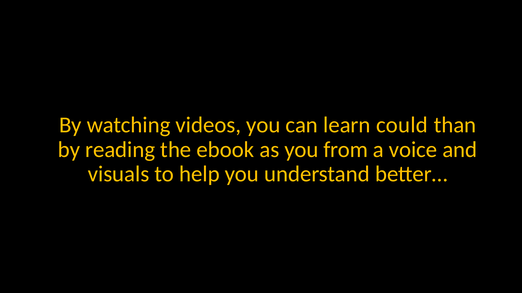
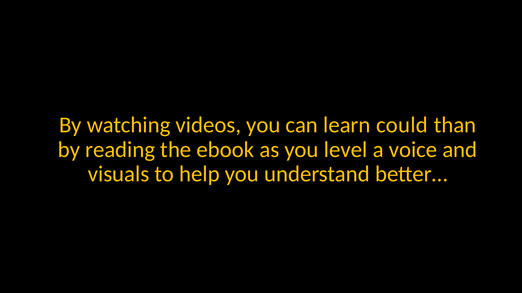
from: from -> level
